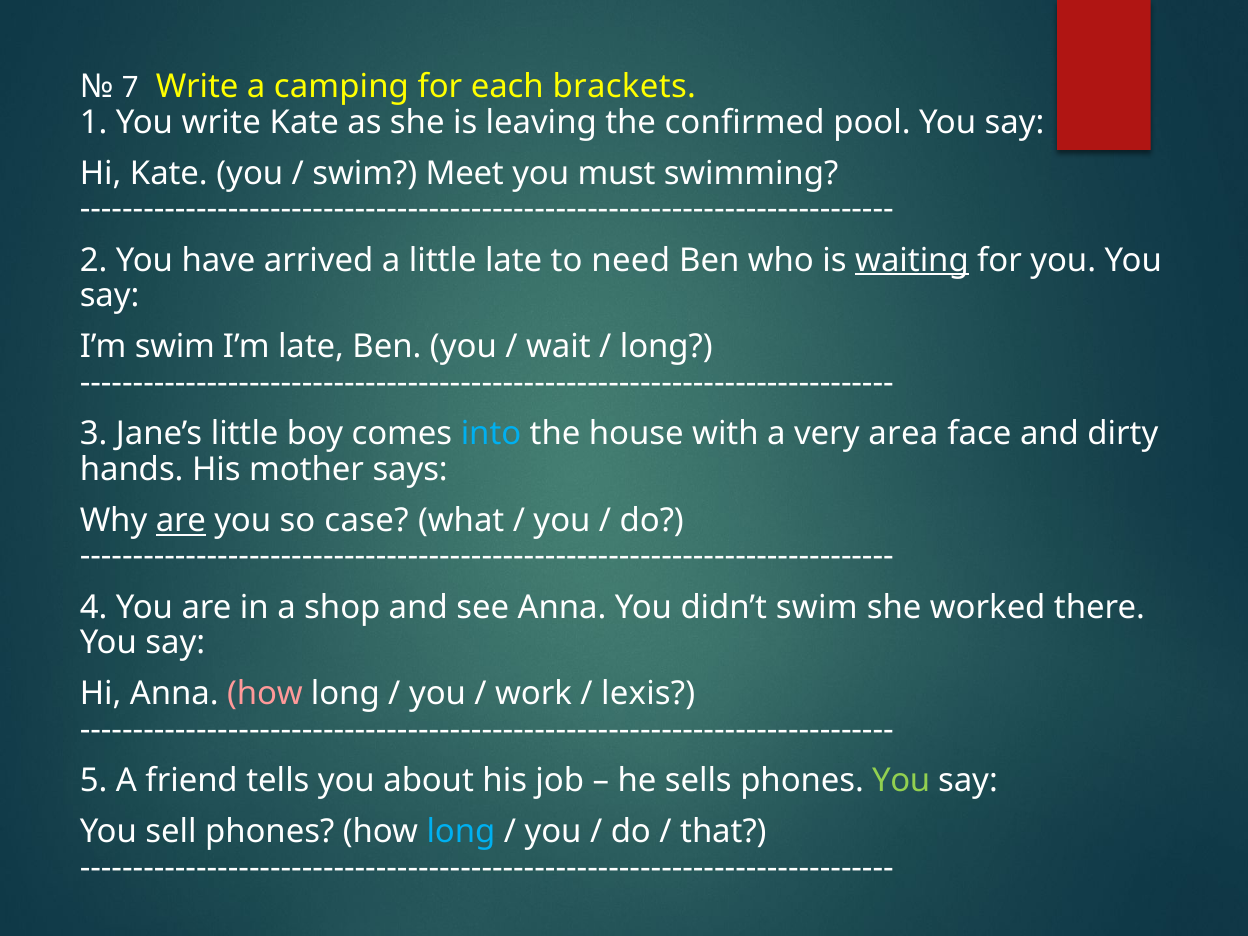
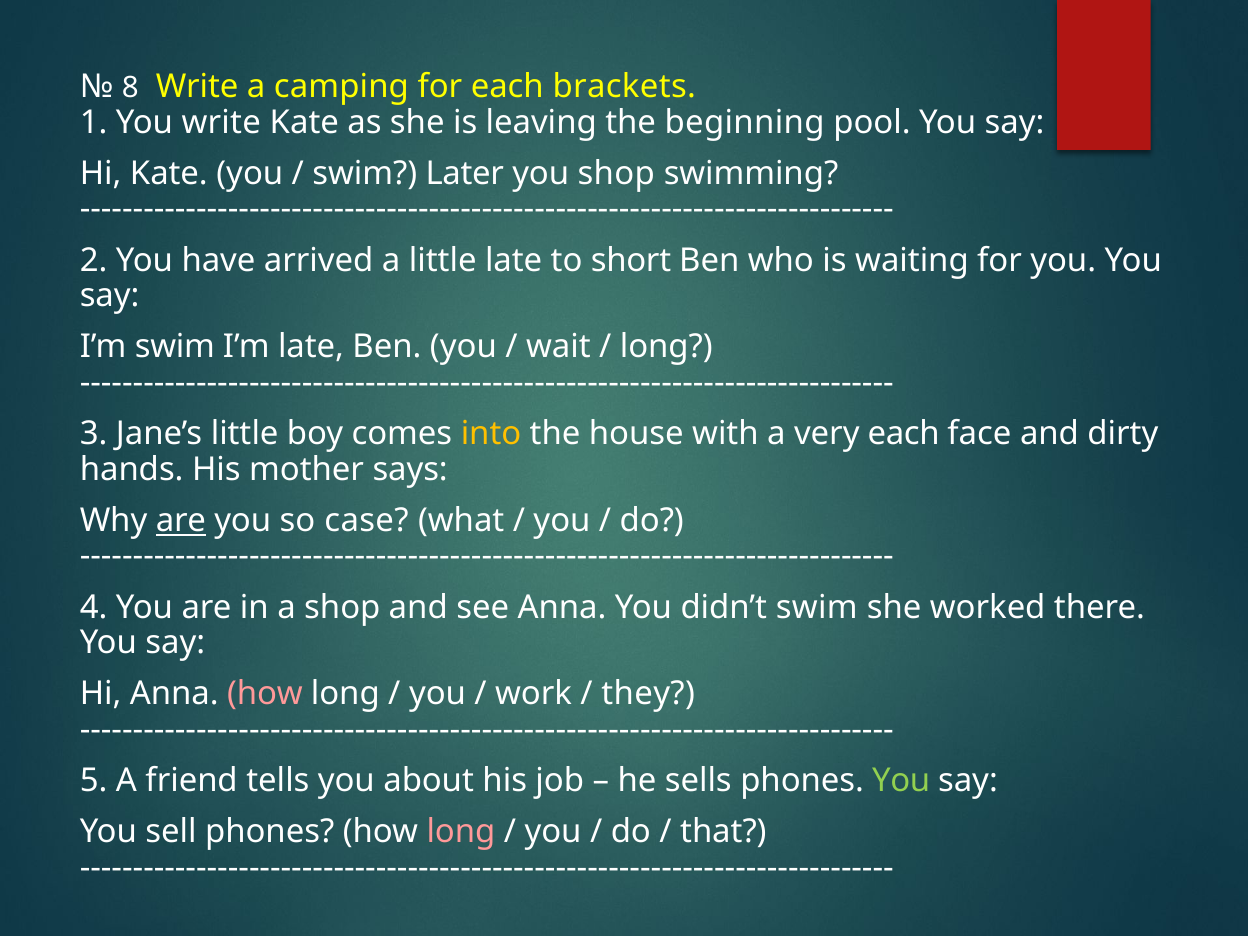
7: 7 -> 8
confirmed: confirmed -> beginning
Meet: Meet -> Later
you must: must -> shop
need: need -> short
waiting underline: present -> none
into colour: light blue -> yellow
very area: area -> each
lexis: lexis -> they
long at (461, 832) colour: light blue -> pink
